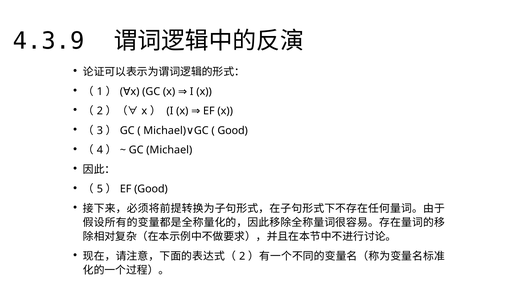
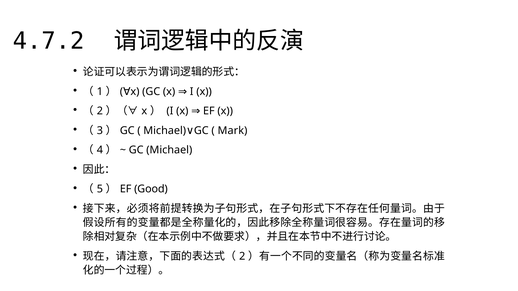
4.3.9: 4.3.9 -> 4.7.2
Good at (233, 131): Good -> Mark
